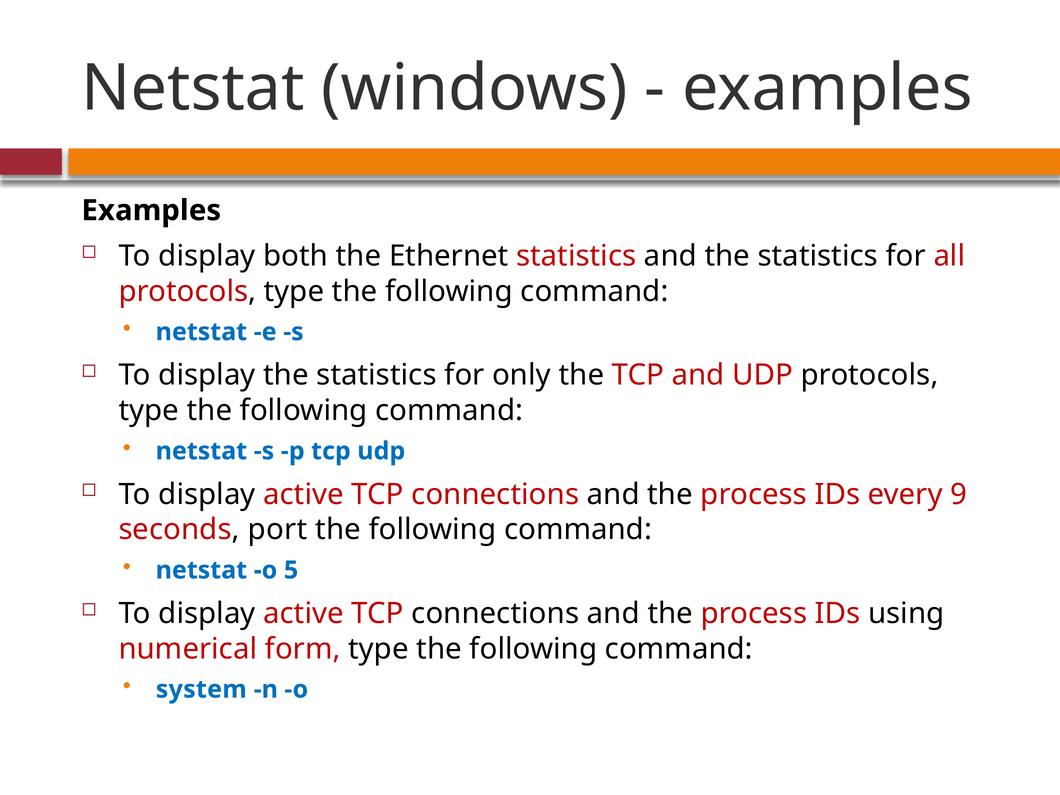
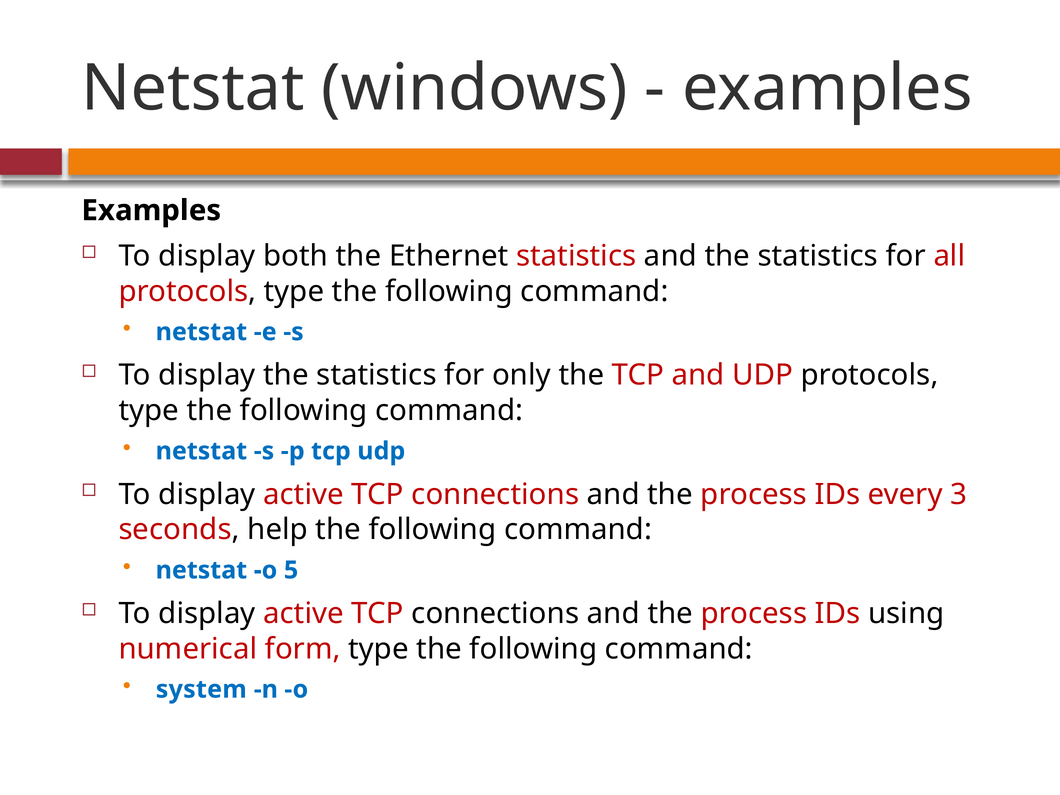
9: 9 -> 3
port: port -> help
